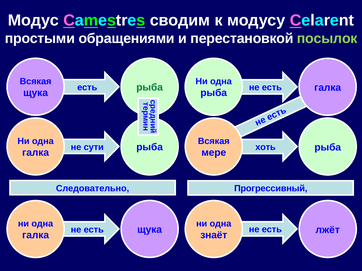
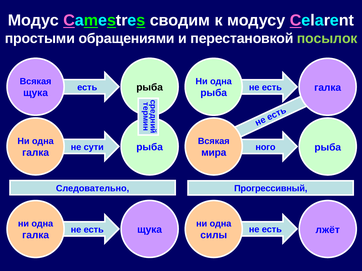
рыба at (150, 88) colour: green -> black
хоть: хоть -> ного
мере: мере -> мира
знаёт: знаёт -> силы
